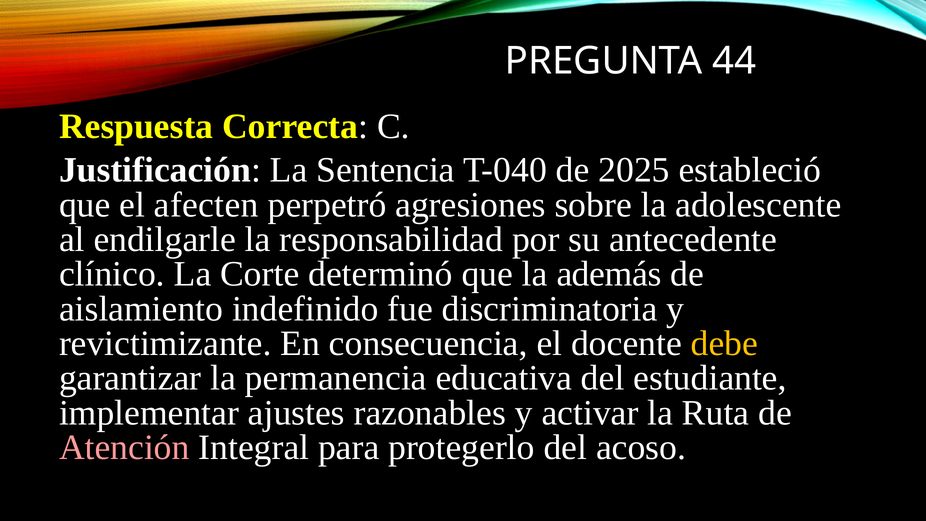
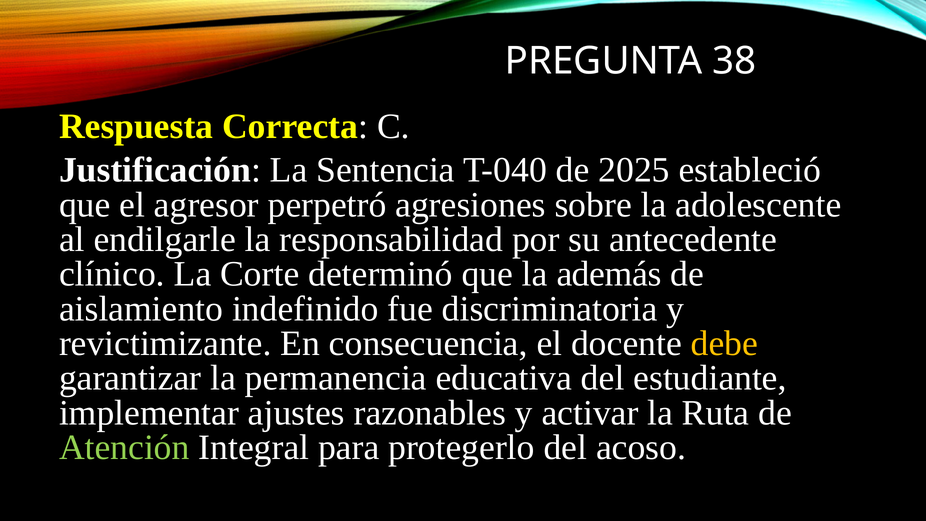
44: 44 -> 38
afecten: afecten -> agresor
Atención colour: pink -> light green
